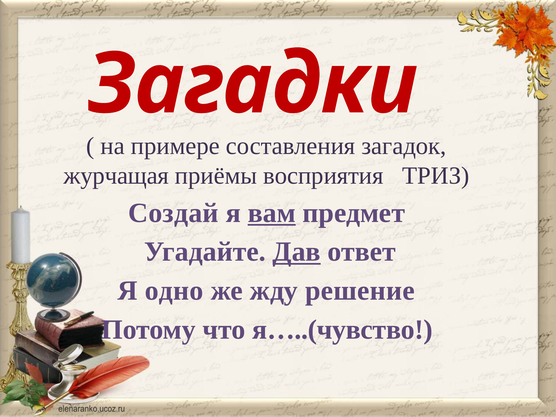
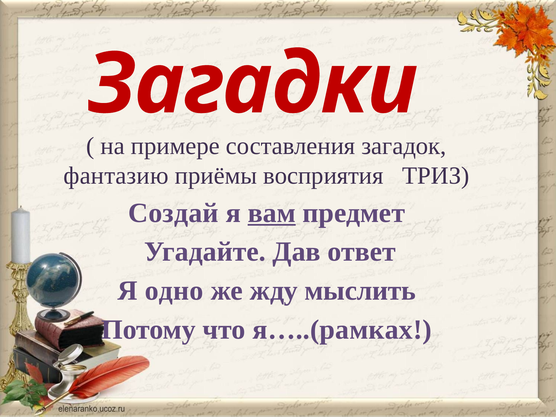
журчащая: журчащая -> фантазию
Дав underline: present -> none
решение: решение -> мыслить
я…..(чувство: я…..(чувство -> я…..(рамках
